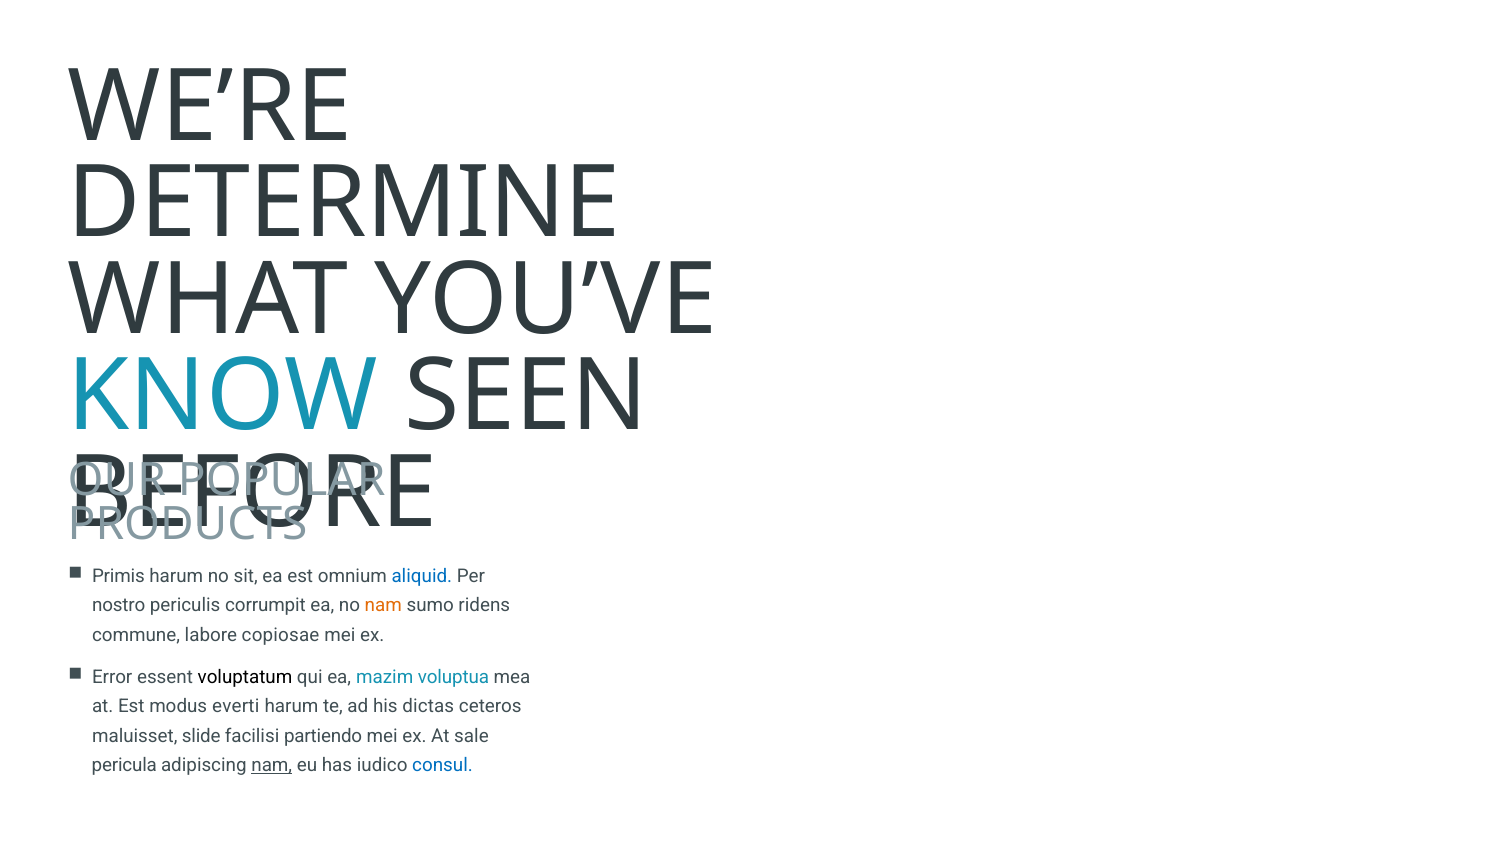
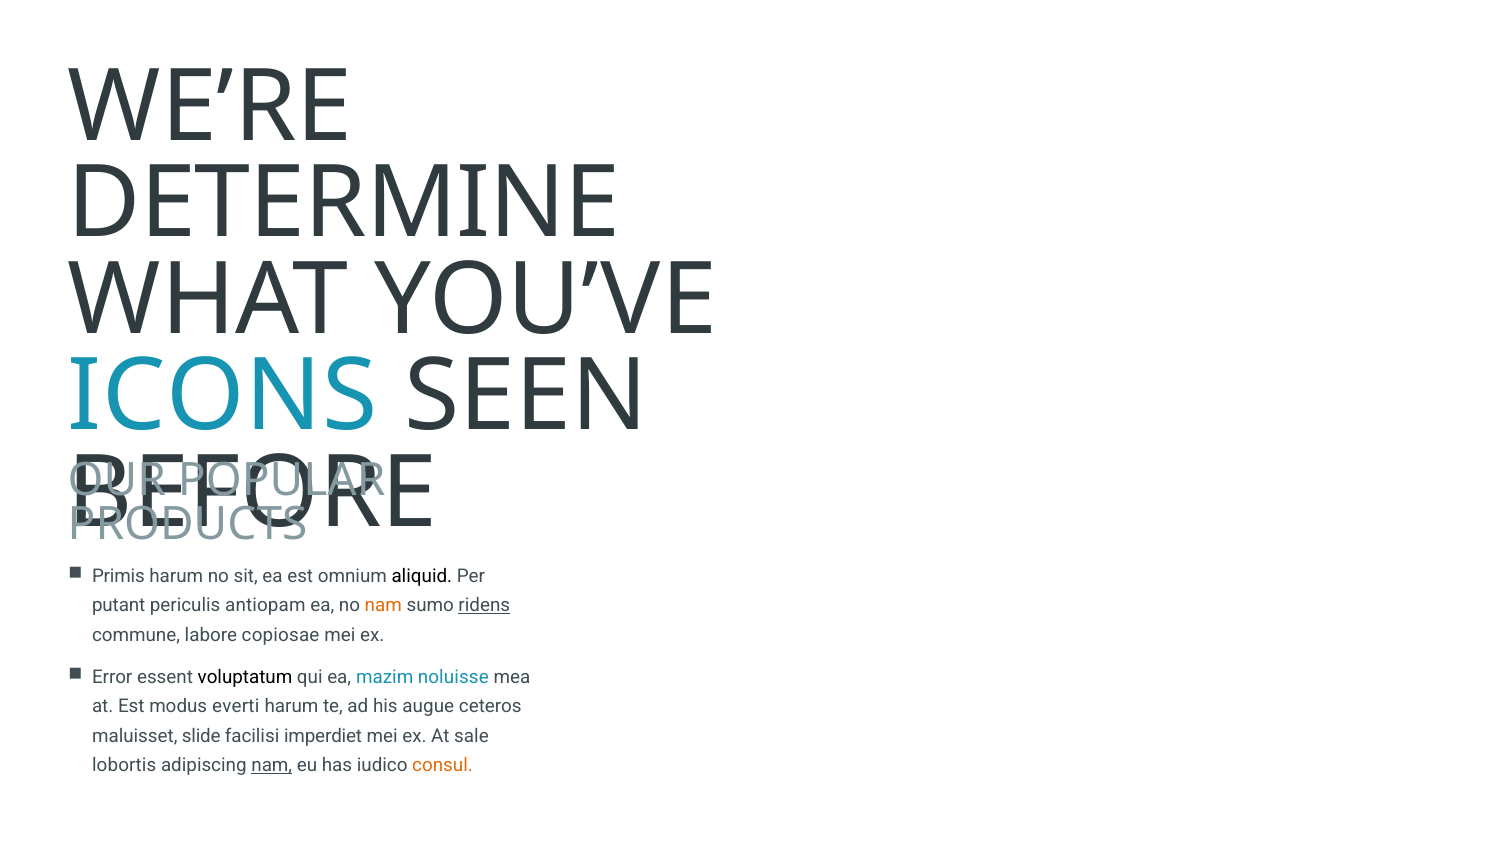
KNOW: KNOW -> ICONS
aliquid colour: blue -> black
nostro: nostro -> putant
corrumpit: corrumpit -> antiopam
ridens underline: none -> present
voluptua: voluptua -> noluisse
dictas: dictas -> augue
partiendo: partiendo -> imperdiet
pericula: pericula -> lobortis
consul colour: blue -> orange
